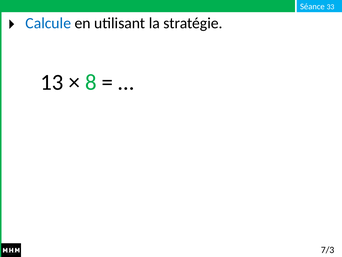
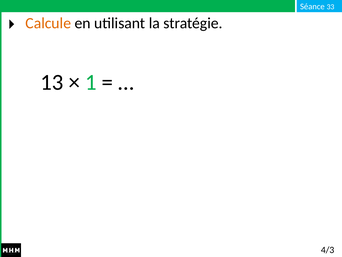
Calcule colour: blue -> orange
8: 8 -> 1
7/3: 7/3 -> 4/3
